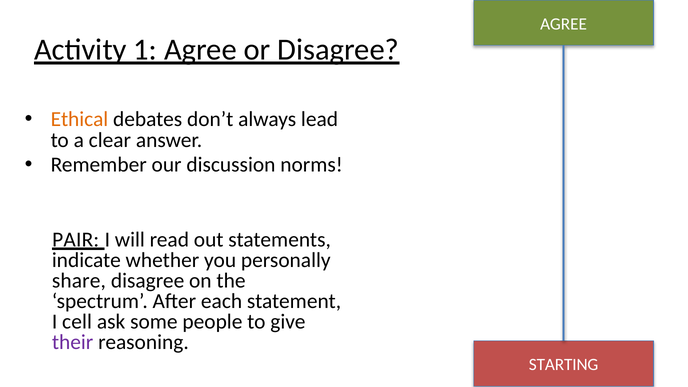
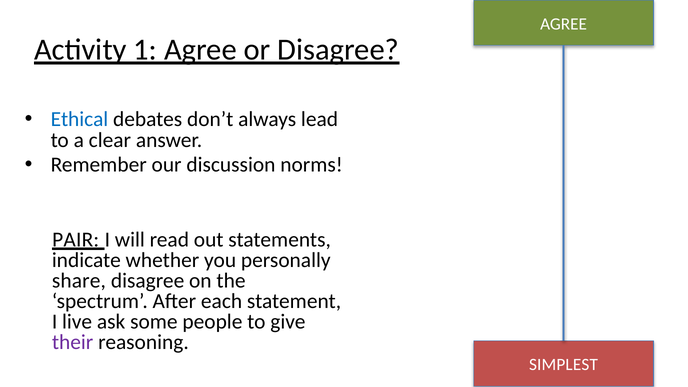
Ethical colour: orange -> blue
cell: cell -> live
STARTING: STARTING -> SIMPLEST
